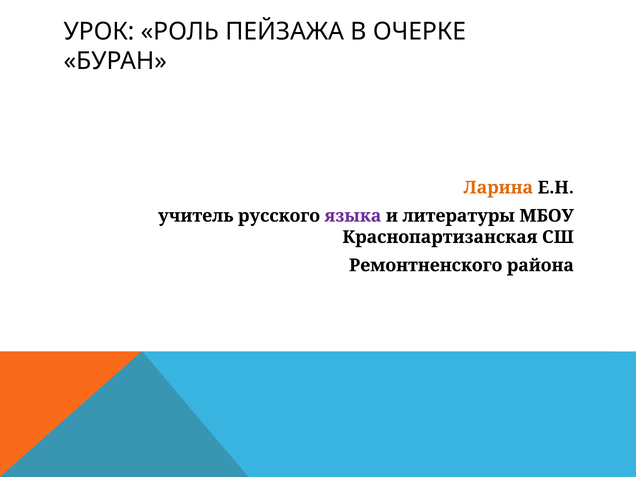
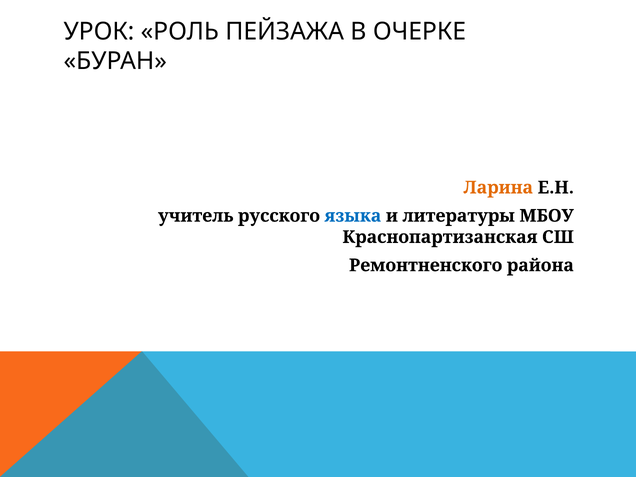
языка colour: purple -> blue
